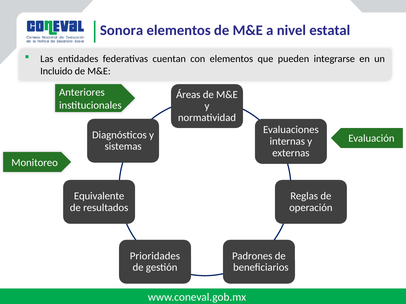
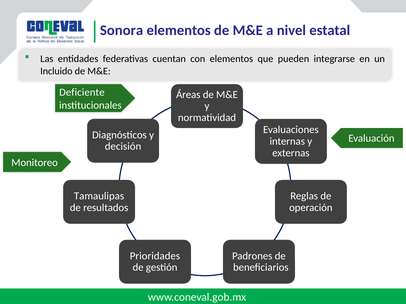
Anteriores: Anteriores -> Deficiente
sistemas: sistemas -> decisión
Equivalente: Equivalente -> Tamaulipas
